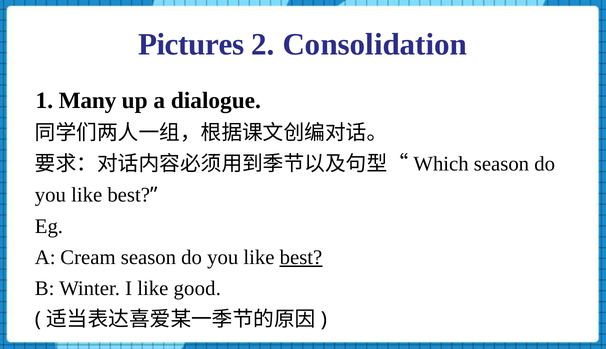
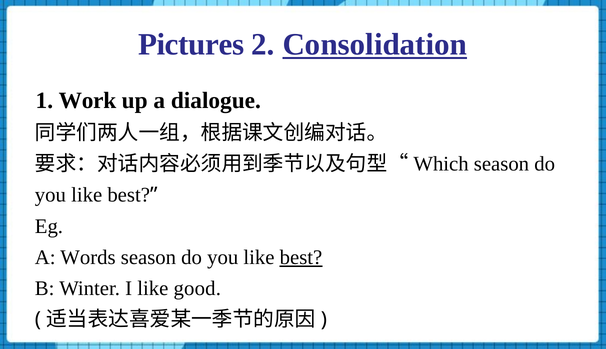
Consolidation underline: none -> present
Many: Many -> Work
Cream: Cream -> Words
